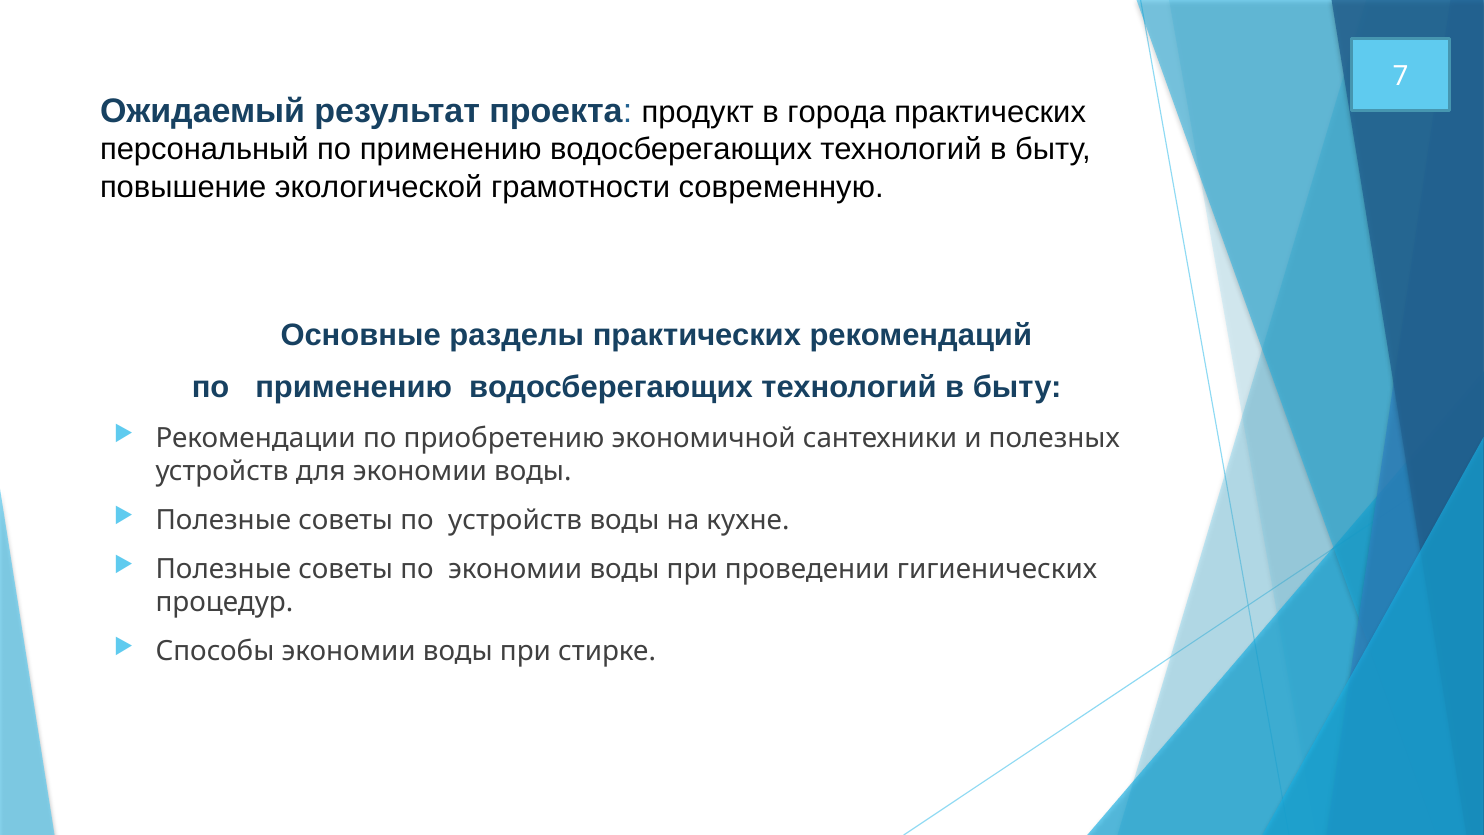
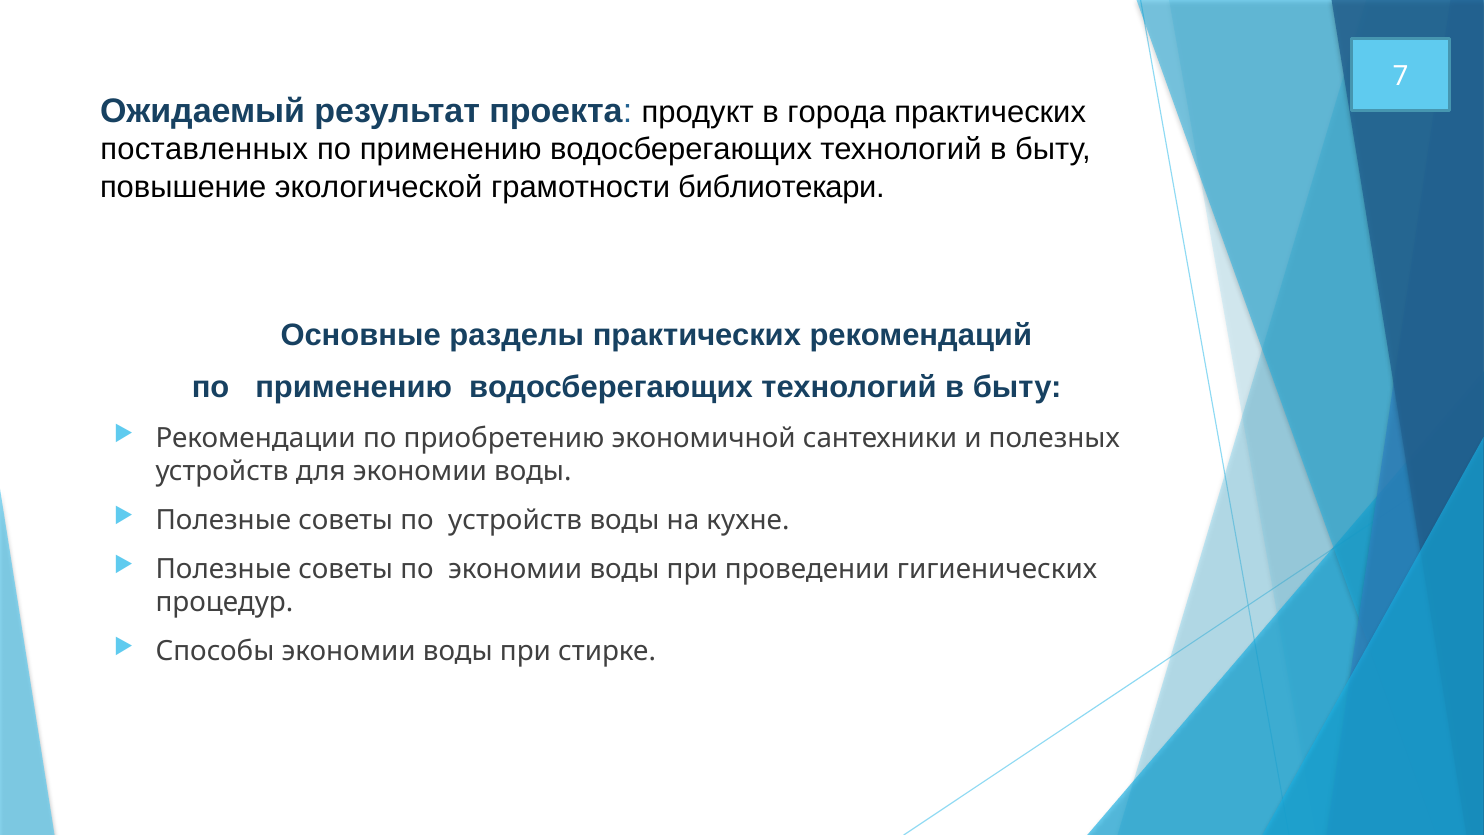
персональный: персональный -> поставленных
современную: современную -> библиотекари
